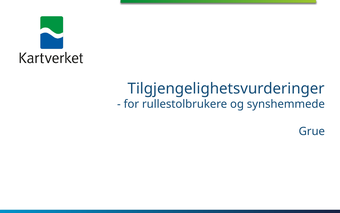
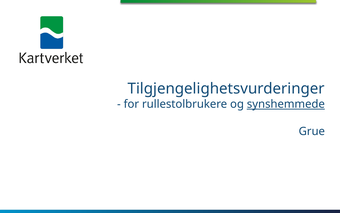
synshemmede underline: none -> present
